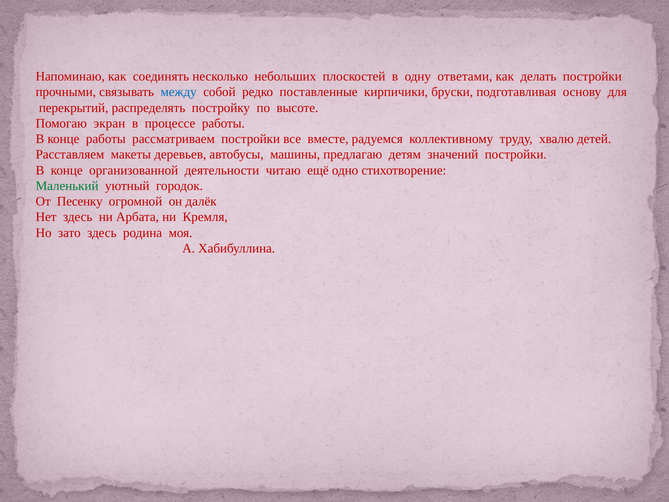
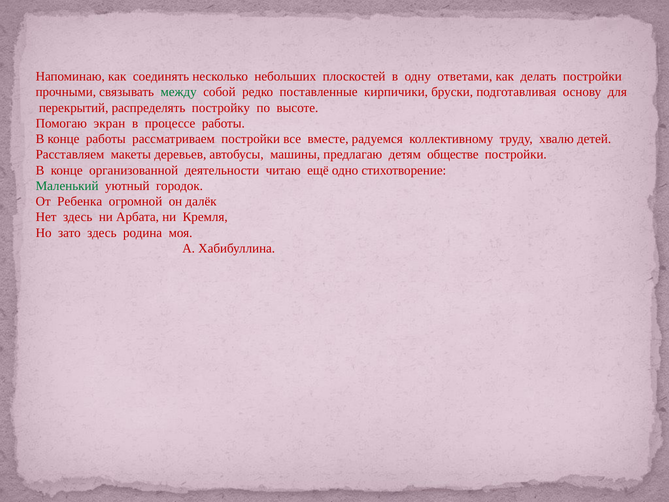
между colour: blue -> green
значений: значений -> обществе
Песенку: Песенку -> Ребенка
